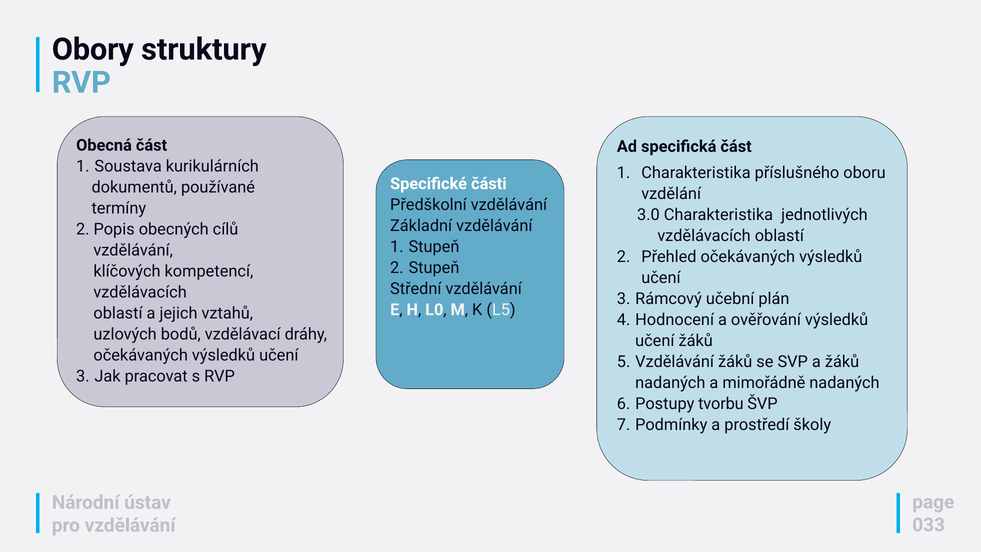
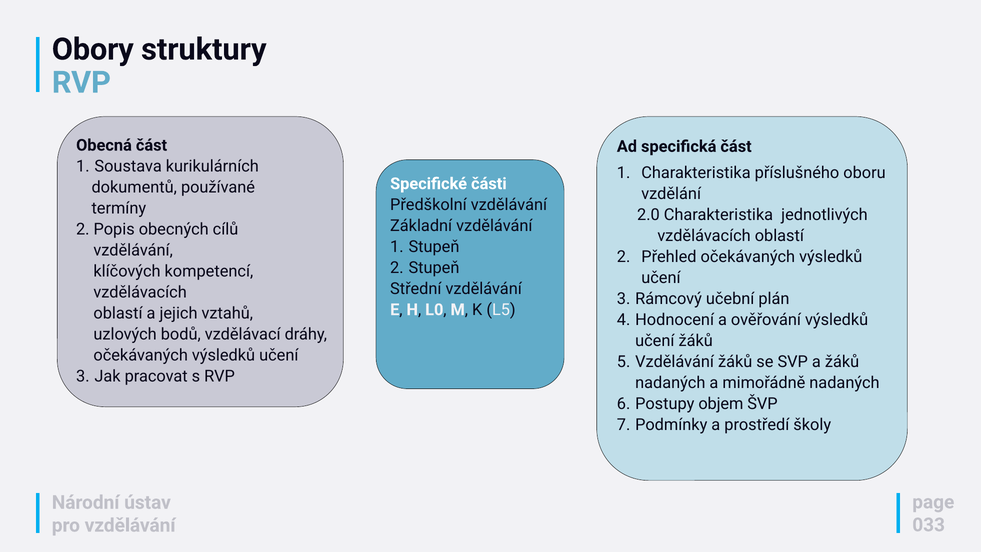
3.0: 3.0 -> 2.0
tvorbu: tvorbu -> objem
